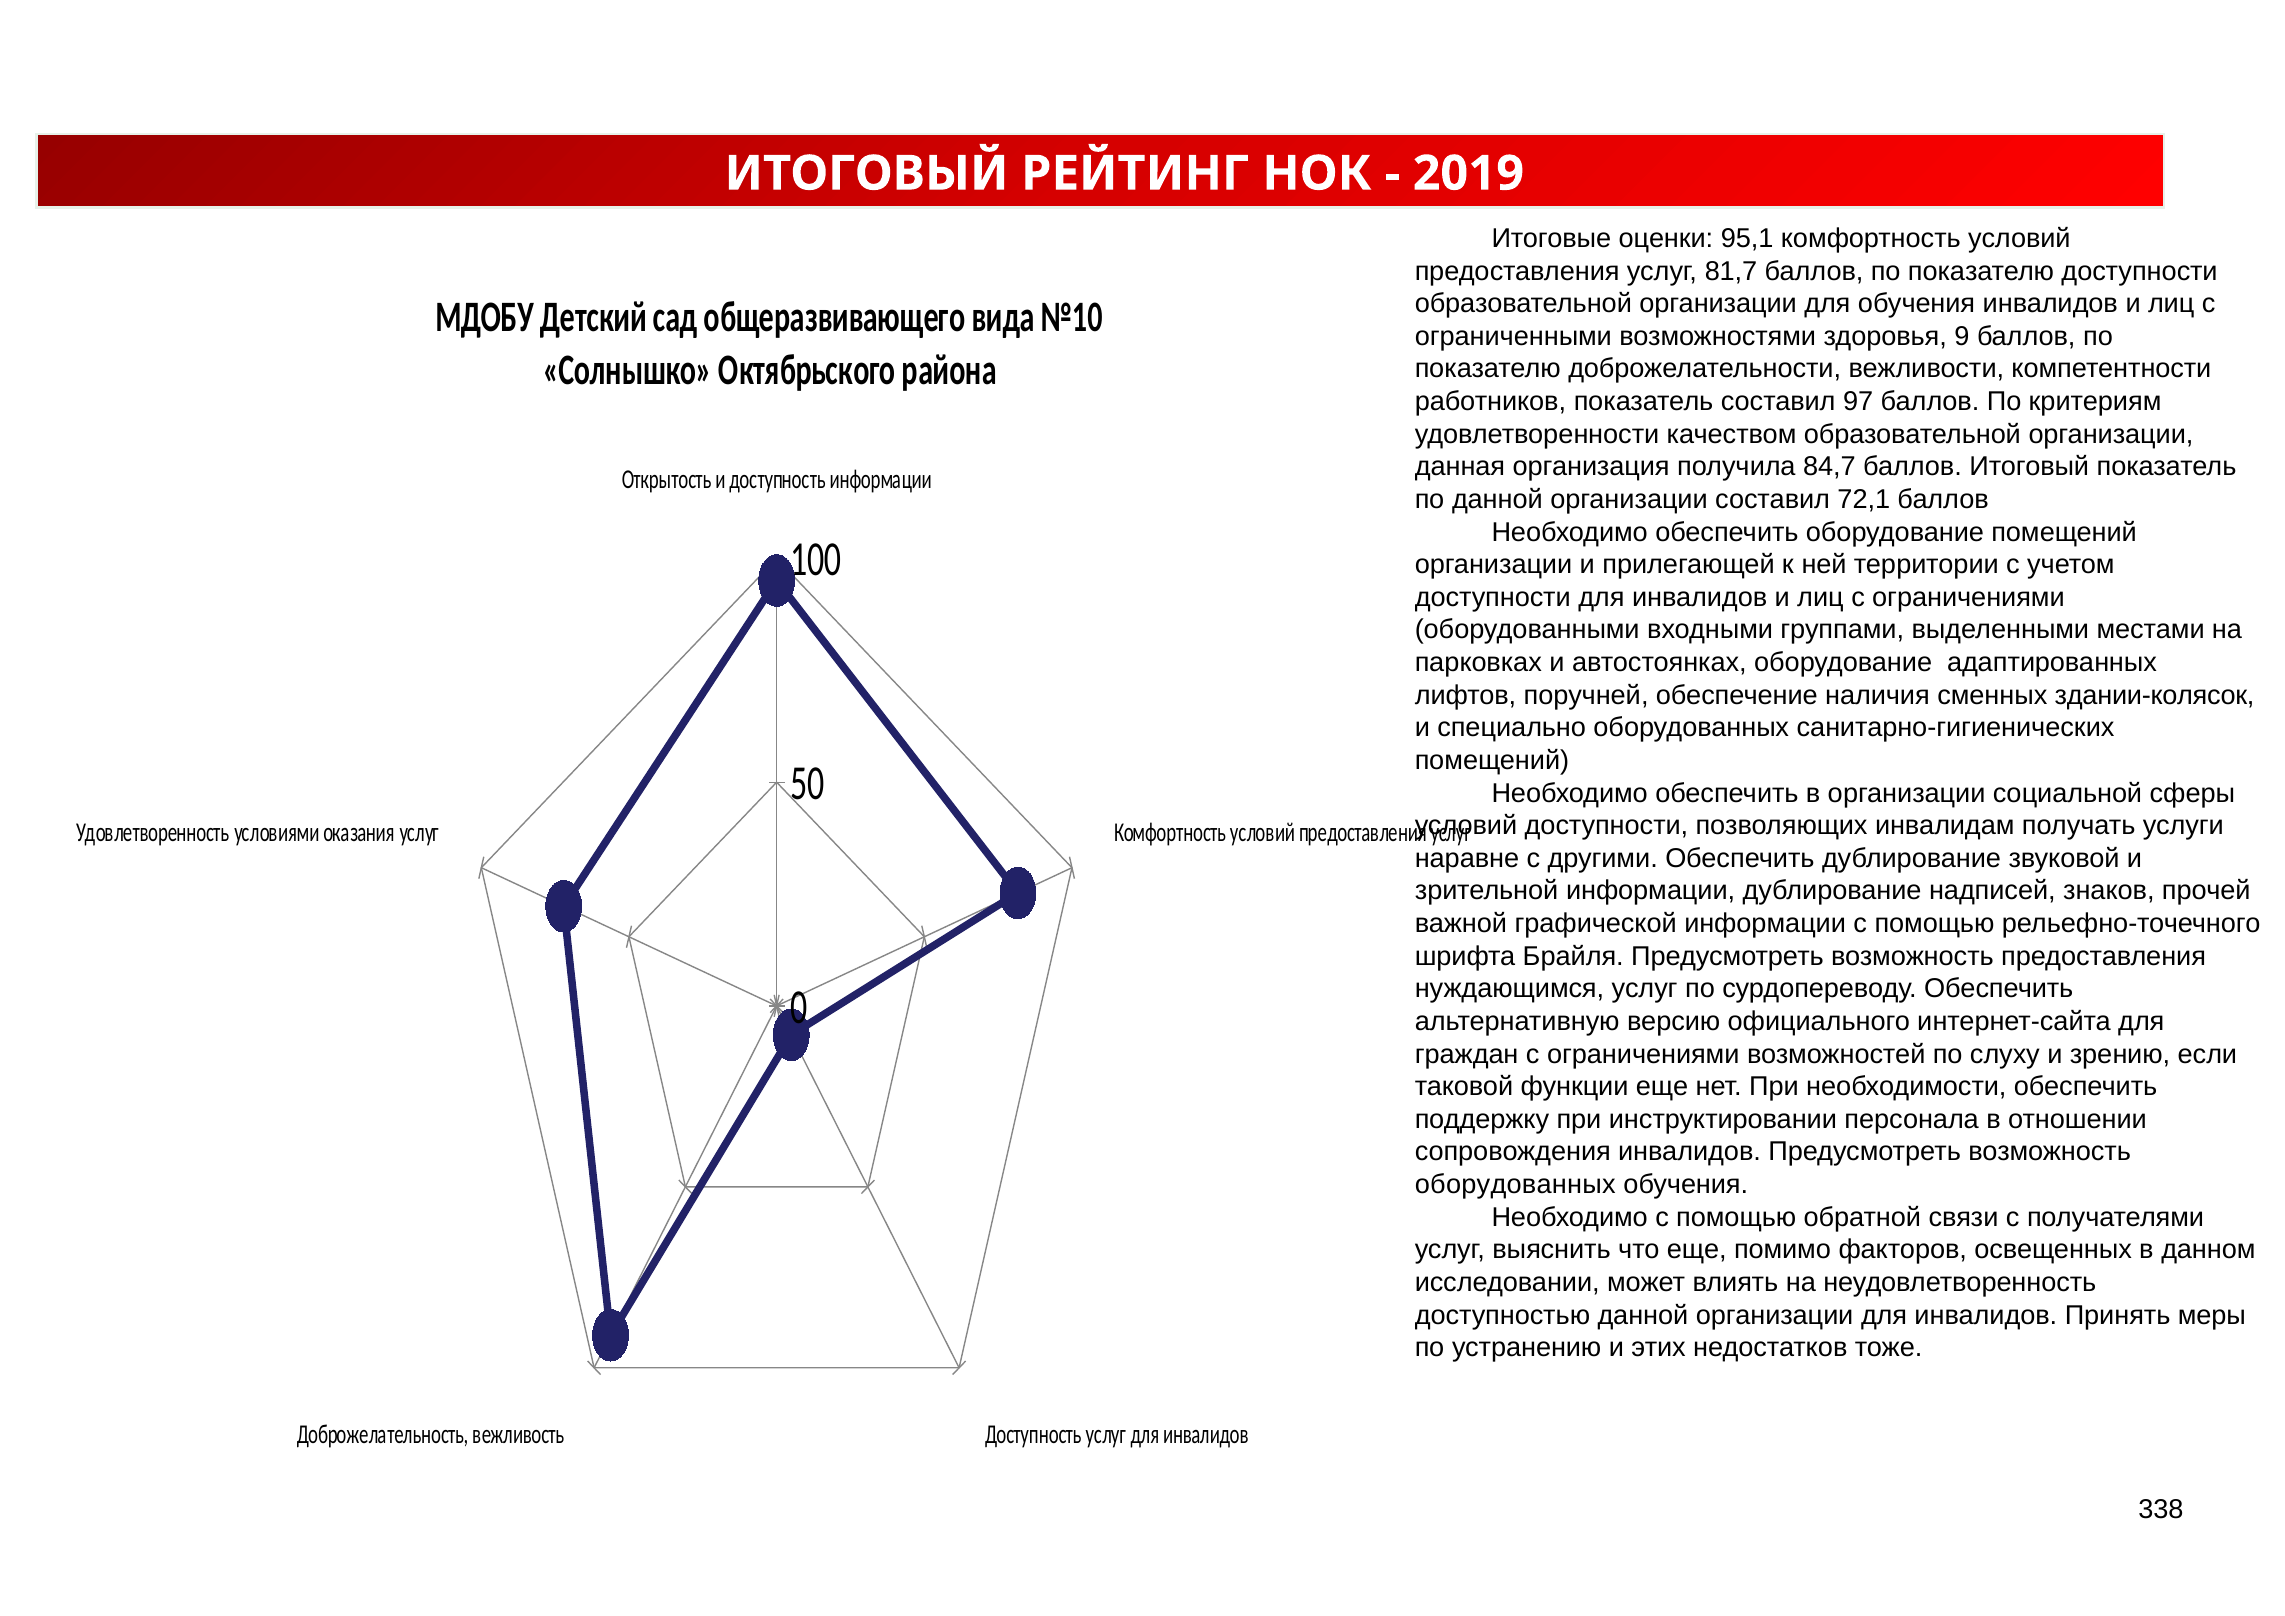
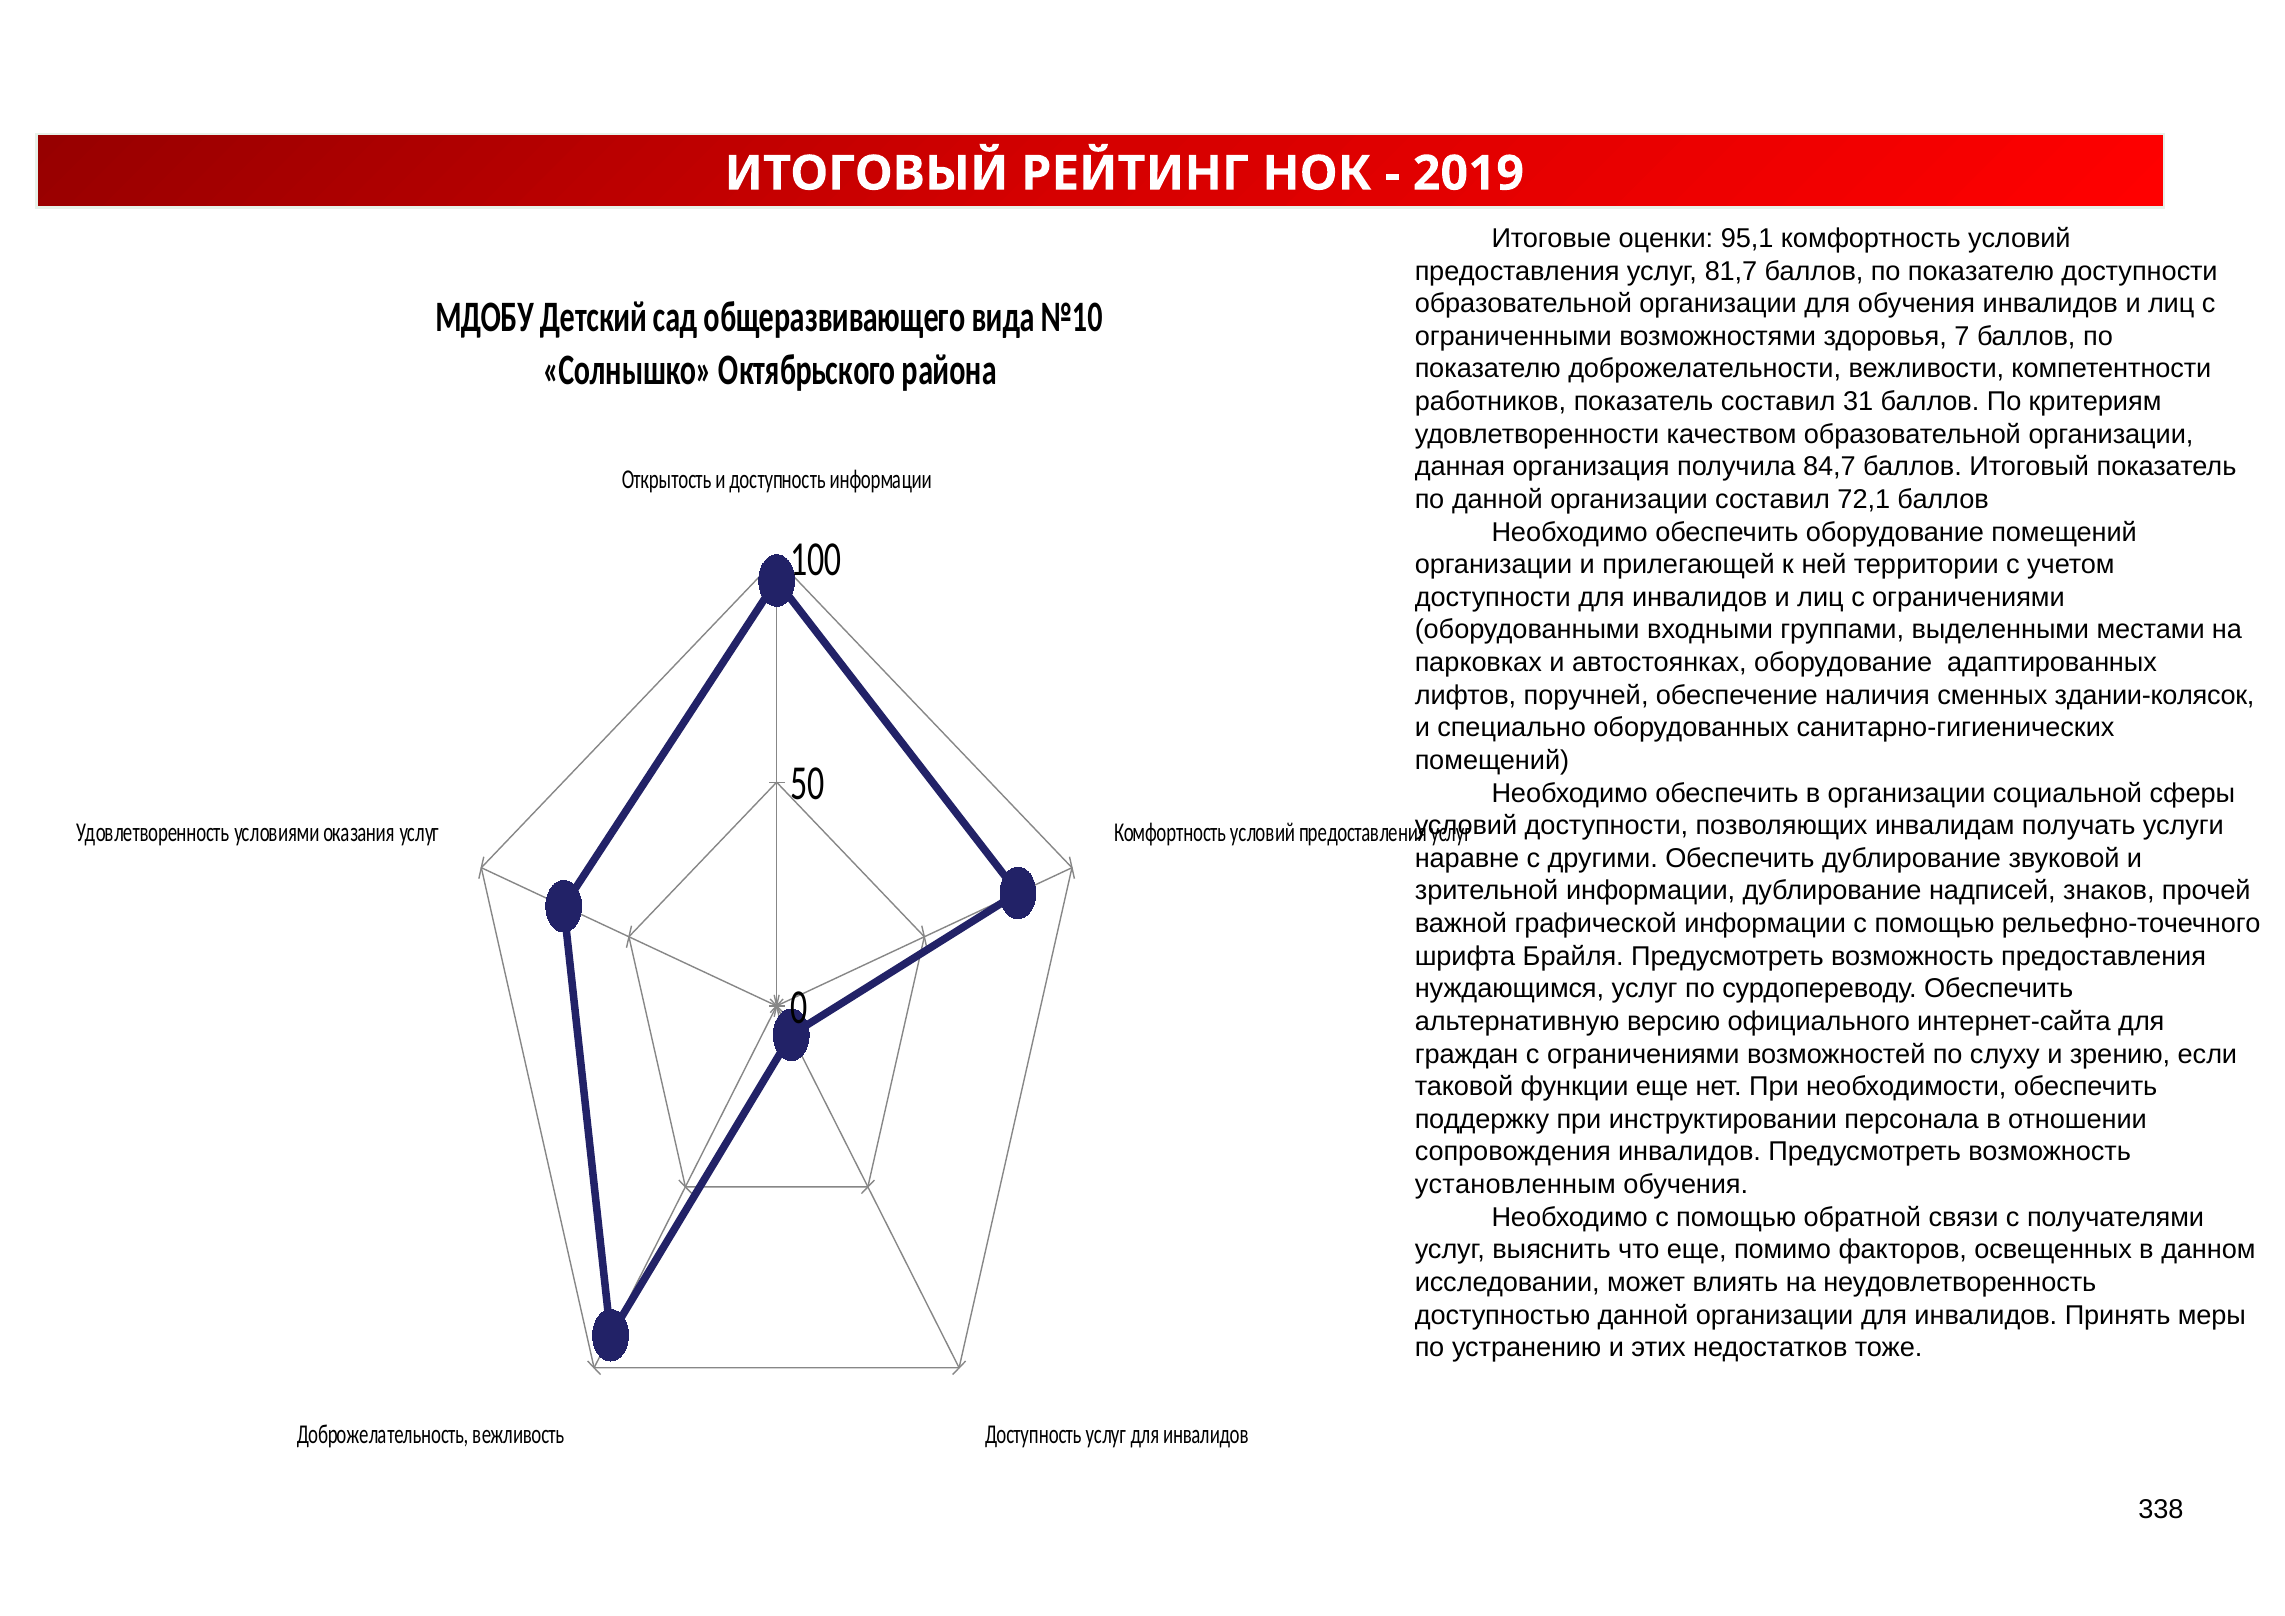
9: 9 -> 7
97: 97 -> 31
оборудованных at (1515, 1184): оборудованных -> установленным
